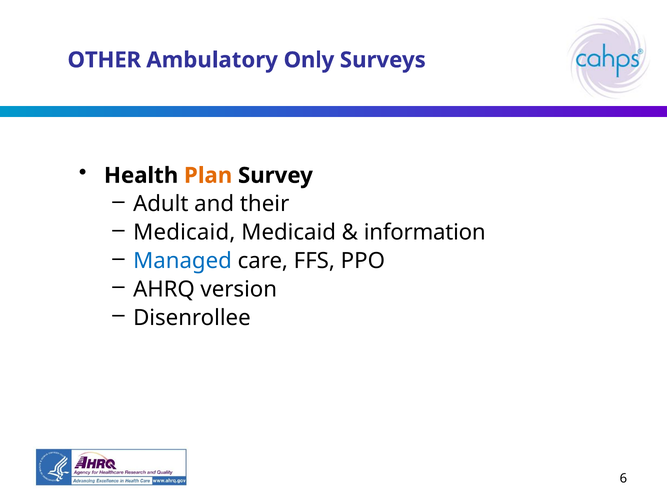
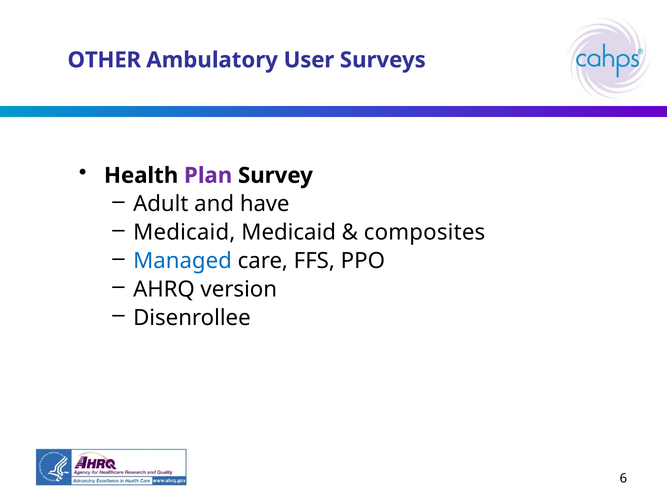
Only: Only -> User
Plan colour: orange -> purple
their: their -> have
information: information -> composites
